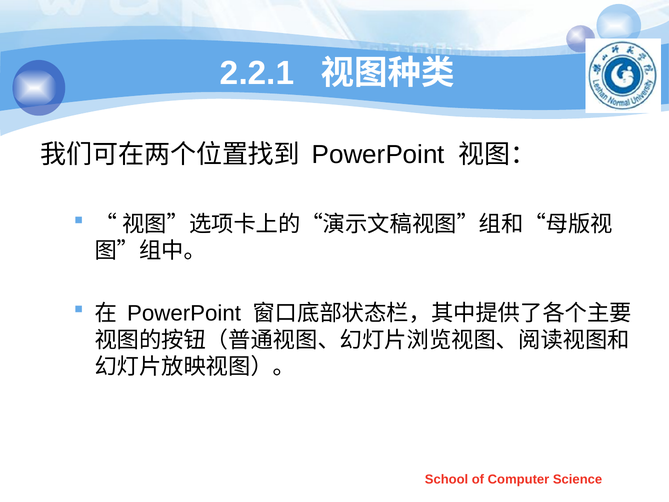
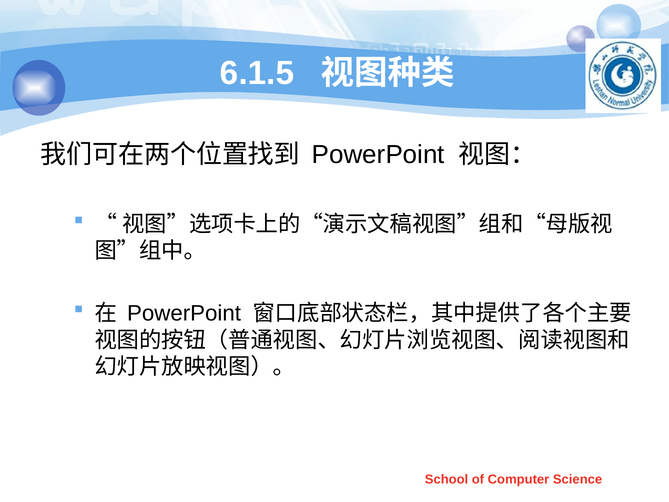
2.2.1: 2.2.1 -> 6.1.5
